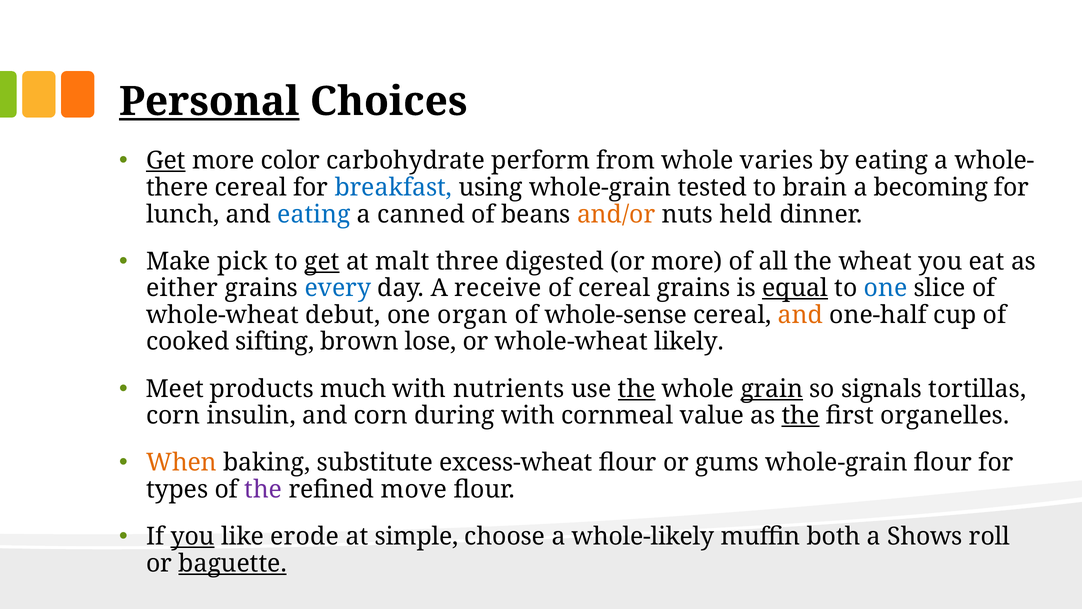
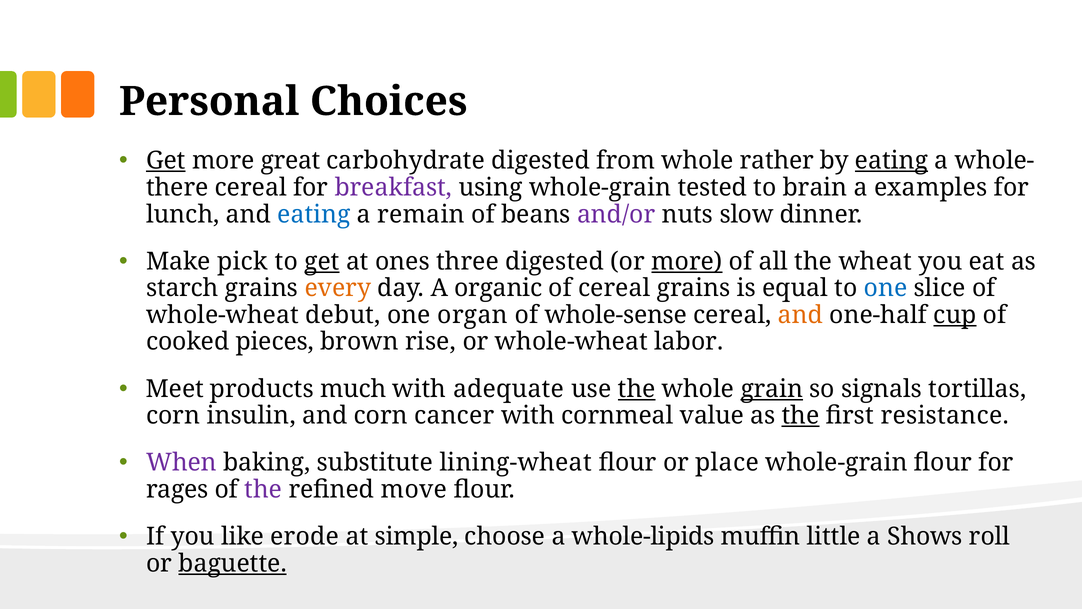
Personal underline: present -> none
color: color -> great
carbohydrate perform: perform -> digested
varies: varies -> rather
eating at (892, 161) underline: none -> present
breakfast colour: blue -> purple
becoming: becoming -> examples
canned: canned -> remain
and/or colour: orange -> purple
held: held -> slow
malt: malt -> ones
more at (687, 261) underline: none -> present
either: either -> starch
every colour: blue -> orange
receive: receive -> organic
equal underline: present -> none
cup underline: none -> present
sifting: sifting -> pieces
lose: lose -> rise
likely: likely -> labor
nutrients: nutrients -> adequate
during: during -> cancer
organelles: organelles -> resistance
When colour: orange -> purple
excess-wheat: excess-wheat -> lining-wheat
gums: gums -> place
types: types -> rages
you at (193, 536) underline: present -> none
whole-likely: whole-likely -> whole-lipids
both: both -> little
